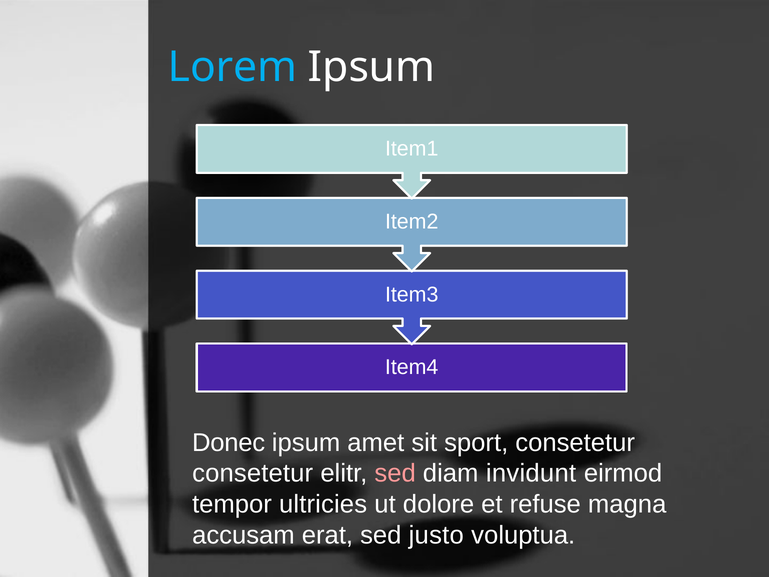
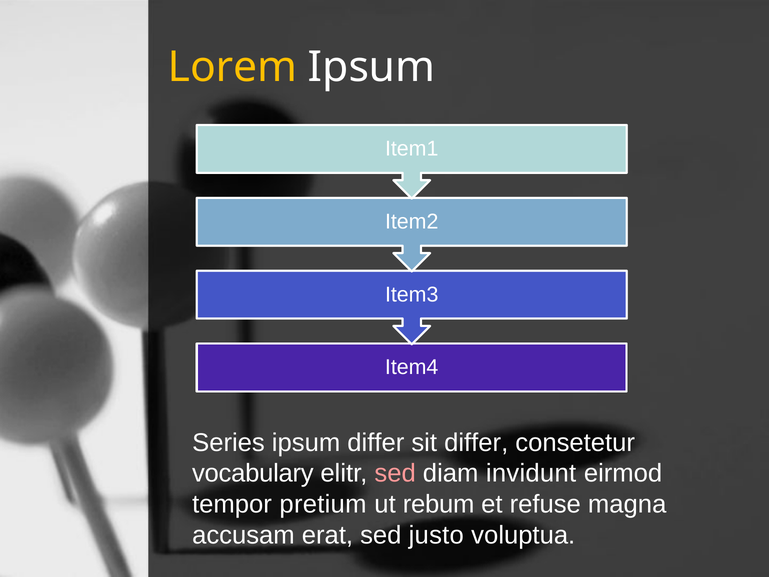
Lorem colour: light blue -> yellow
Donec: Donec -> Series
ipsum amet: amet -> differ
sit sport: sport -> differ
consetetur at (253, 473): consetetur -> vocabulary
ultricies: ultricies -> pretium
dolore: dolore -> rebum
